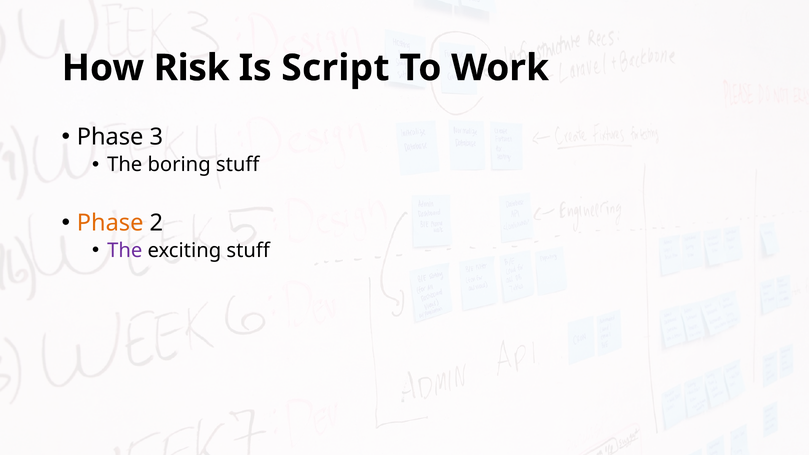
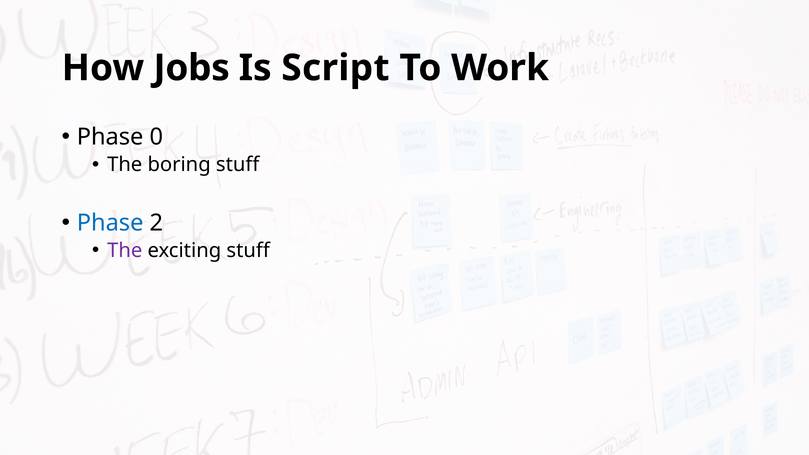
Risk: Risk -> Jobs
3: 3 -> 0
Phase at (110, 223) colour: orange -> blue
